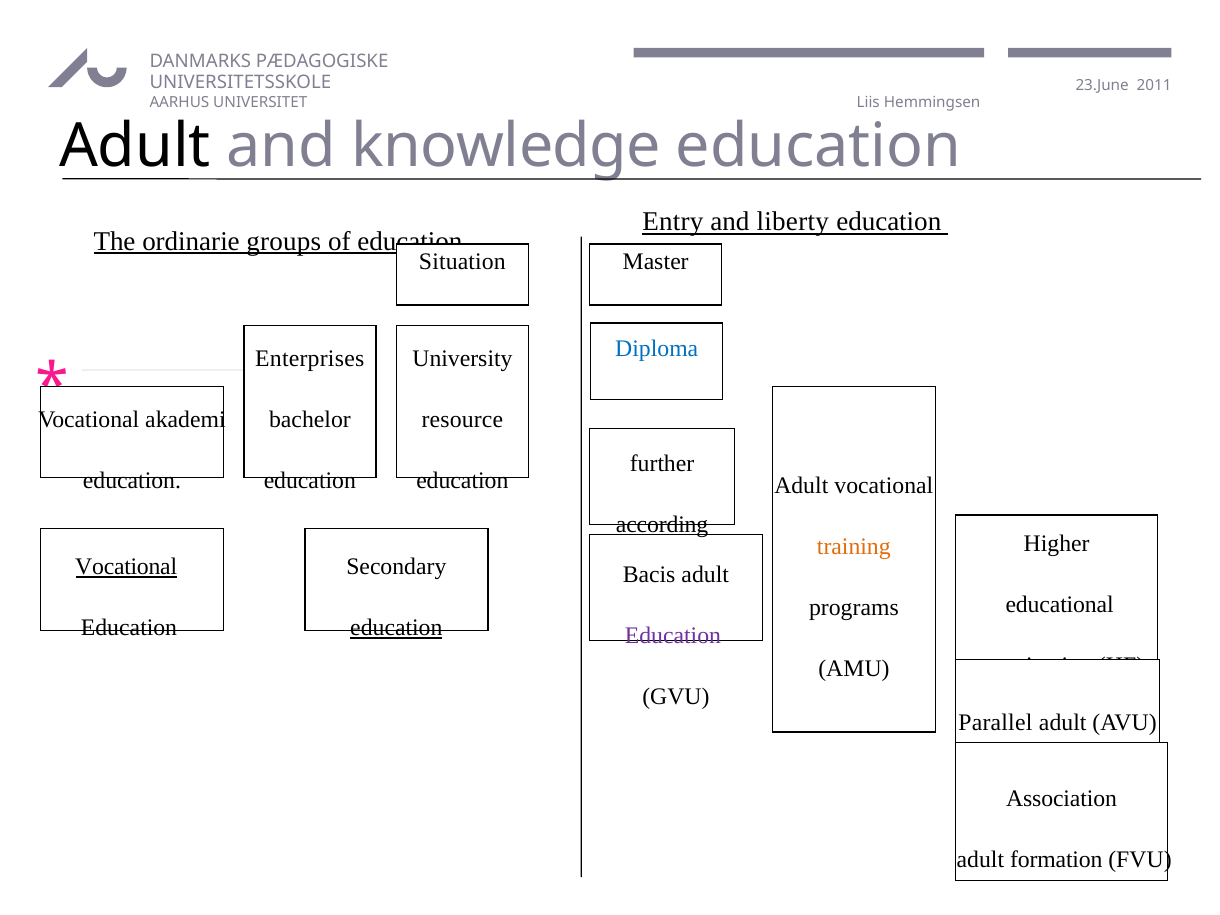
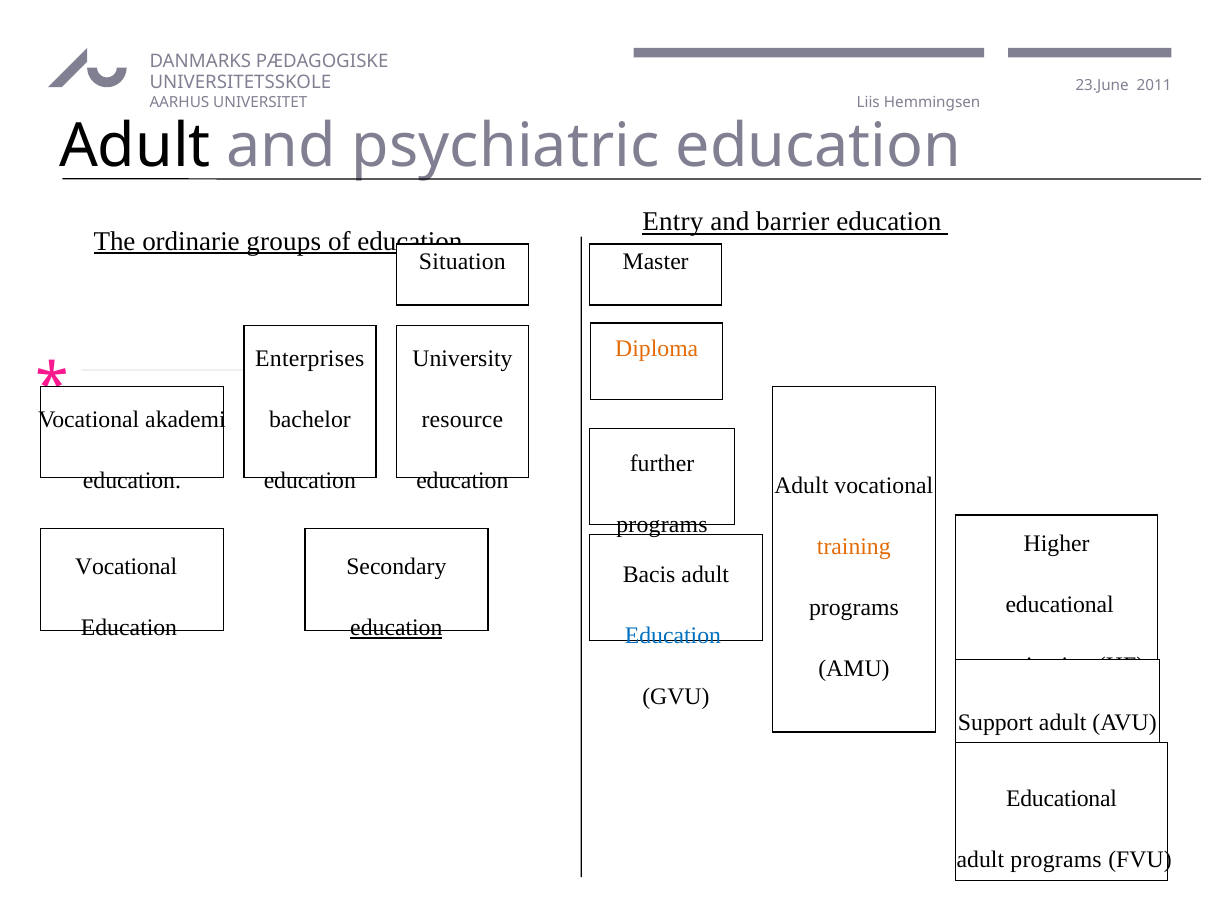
knowledge: knowledge -> psychiatric
liberty: liberty -> barrier
Diploma colour: blue -> orange
according at (662, 525): according -> programs
Vocational at (126, 567) underline: present -> none
Education at (673, 636) colour: purple -> blue
Parallel: Parallel -> Support
Association at (1061, 799): Association -> Educational
adult formation: formation -> programs
